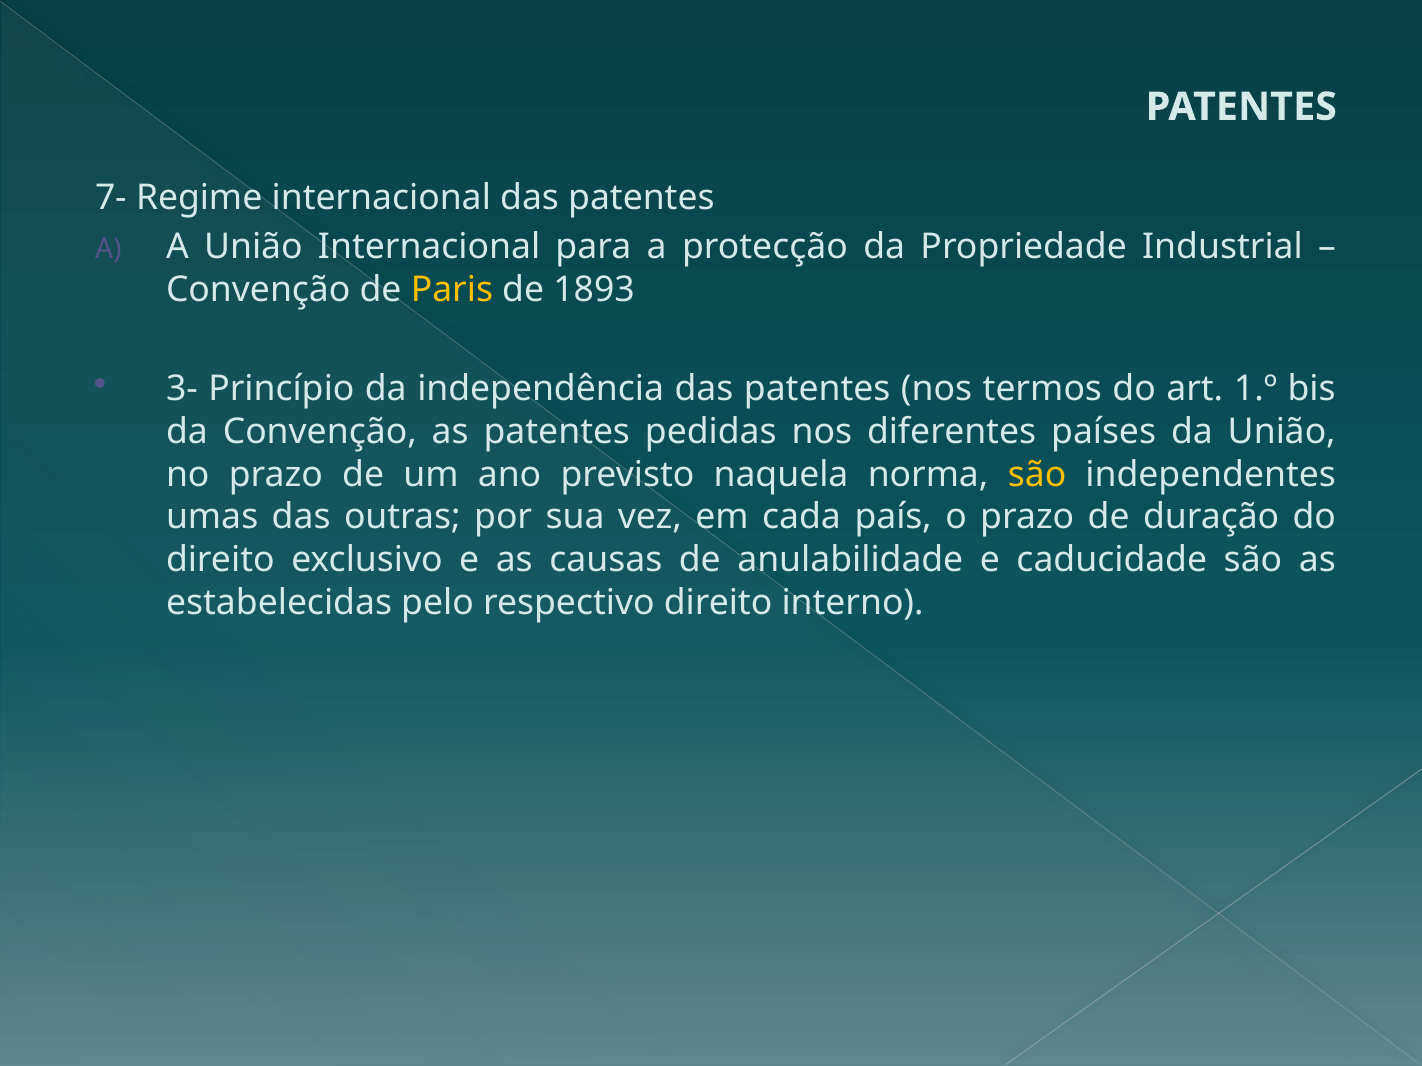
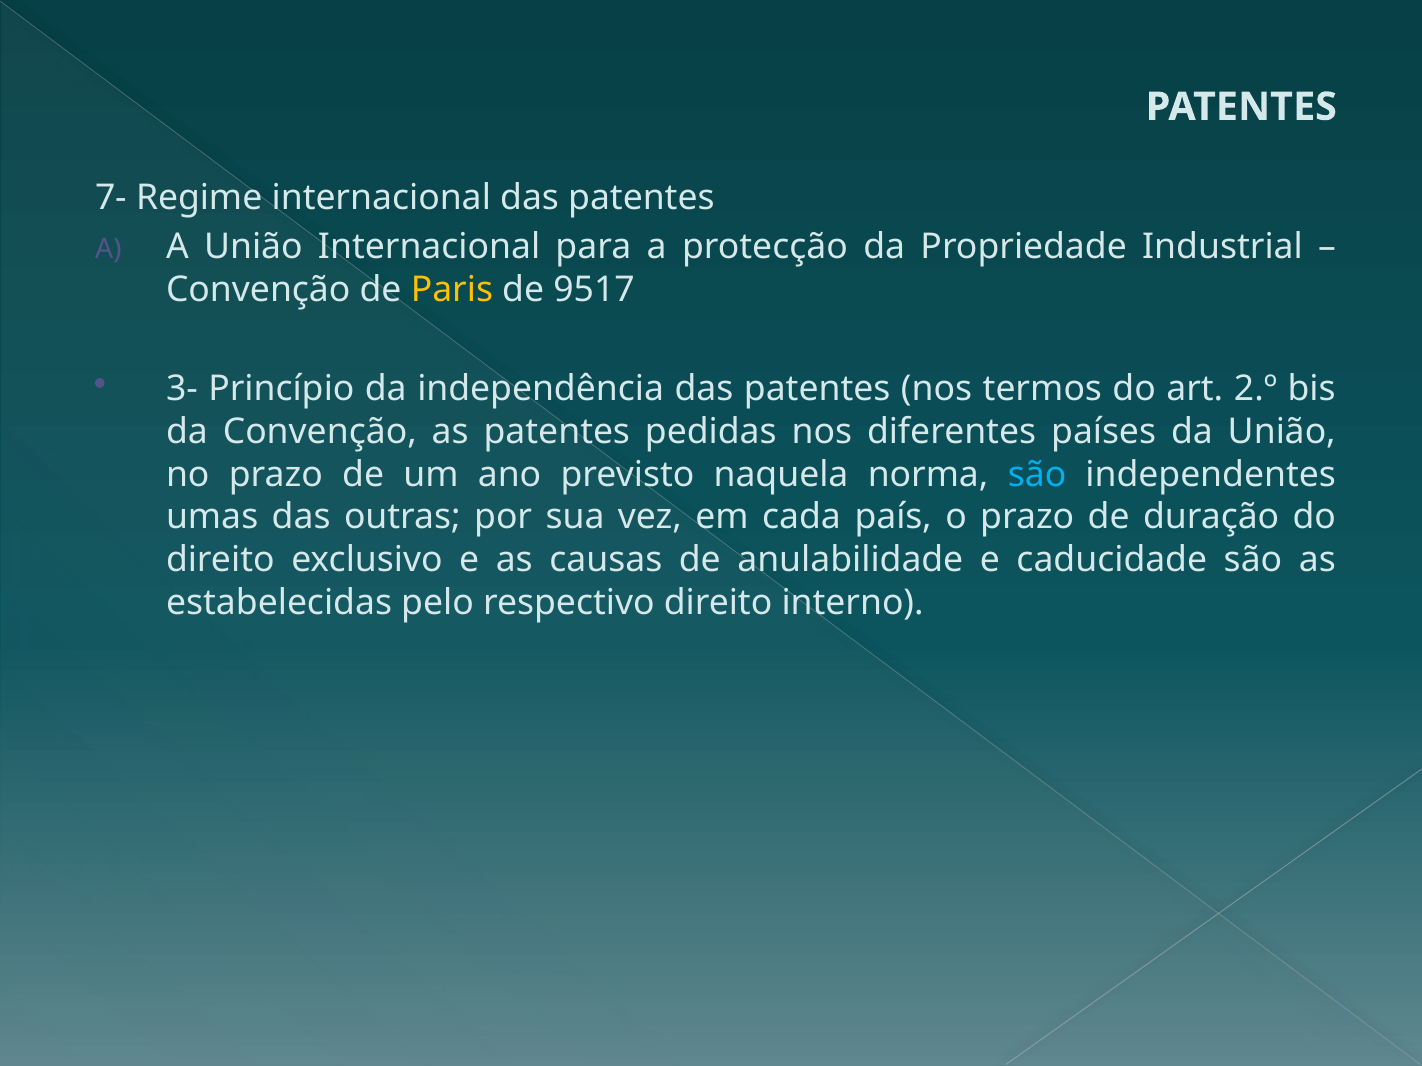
1893: 1893 -> 9517
1.º: 1.º -> 2.º
são at (1037, 475) colour: yellow -> light blue
